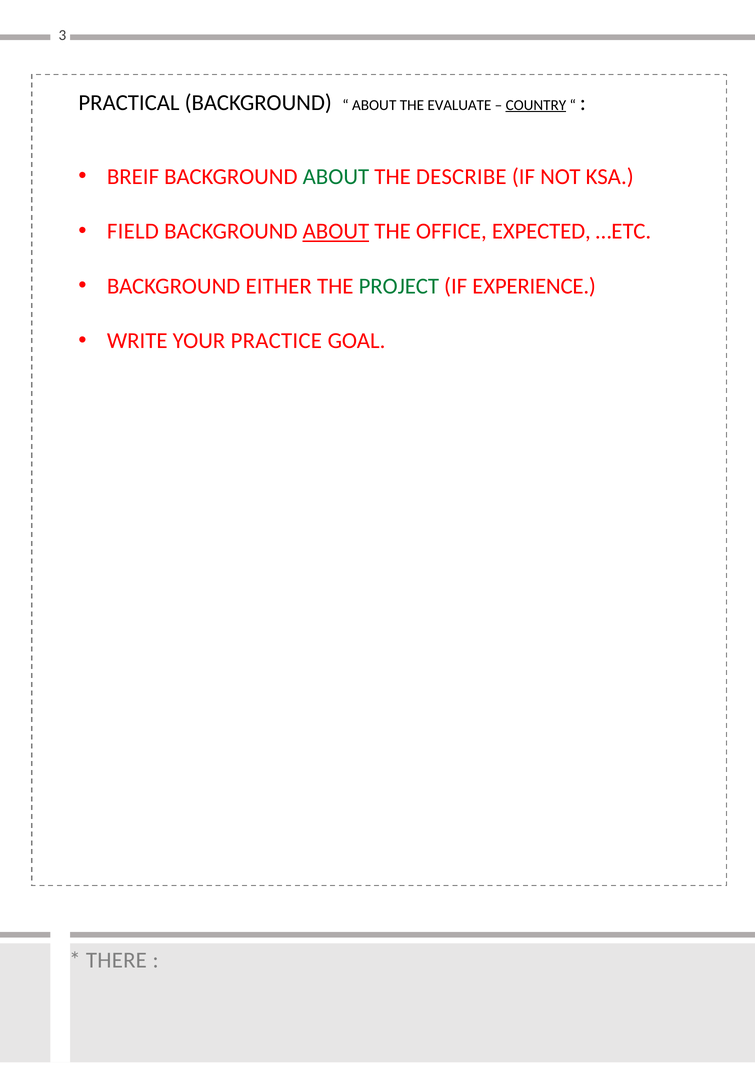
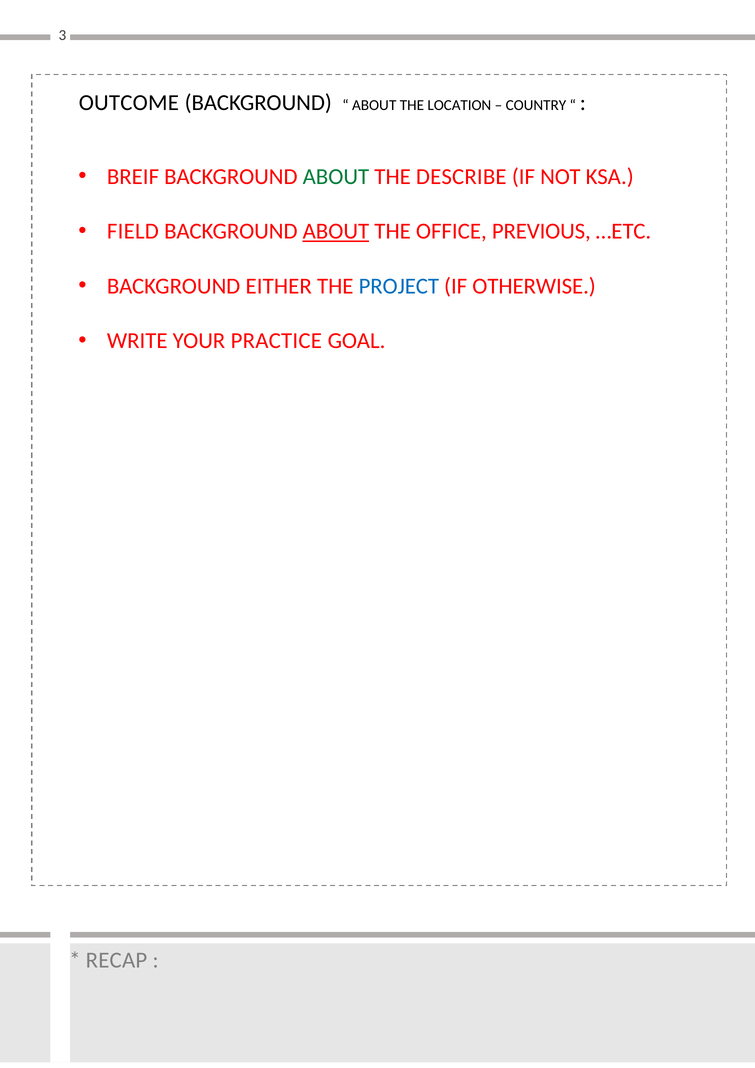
PRACTICAL: PRACTICAL -> OUTCOME
EVALUATE: EVALUATE -> LOCATION
COUNTRY underline: present -> none
EXPECTED: EXPECTED -> PREVIOUS
PROJECT colour: green -> blue
EXPERIENCE: EXPERIENCE -> OTHERWISE
THERE: THERE -> RECAP
